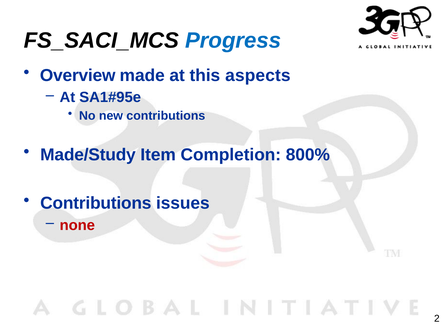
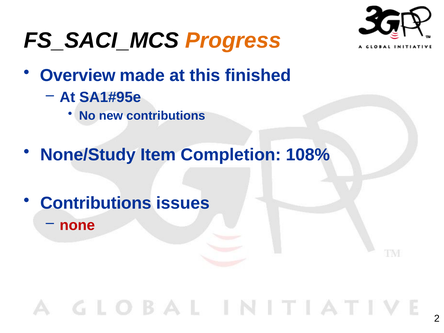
Progress colour: blue -> orange
aspects: aspects -> finished
Made/Study: Made/Study -> None/Study
800%: 800% -> 108%
